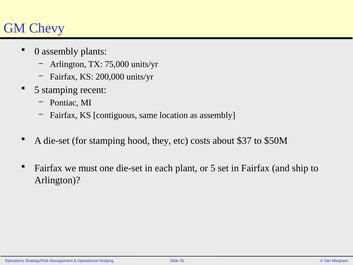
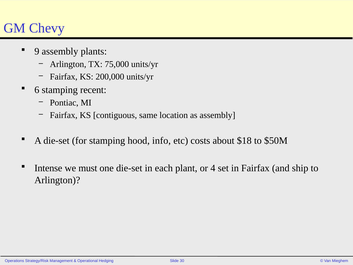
0: 0 -> 9
5 at (37, 90): 5 -> 6
they: they -> info
$37: $37 -> $18
Fairfax at (48, 168): Fairfax -> Intense
or 5: 5 -> 4
